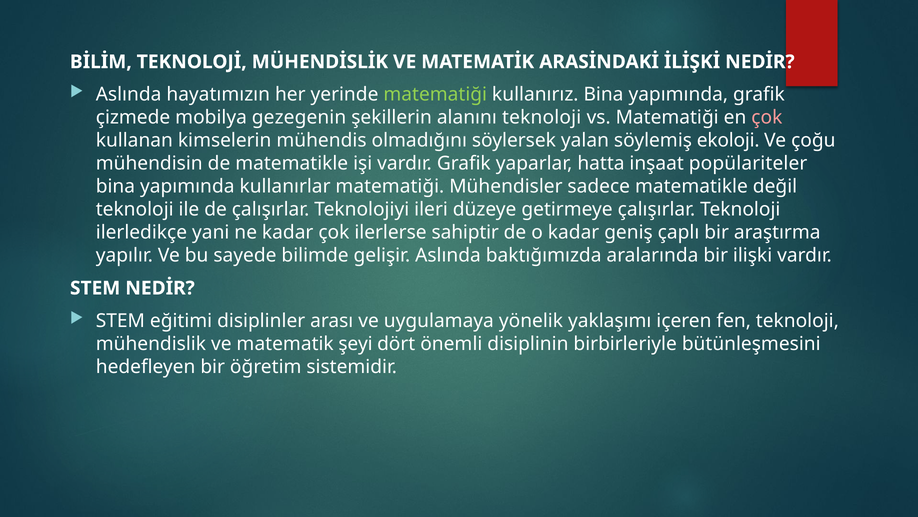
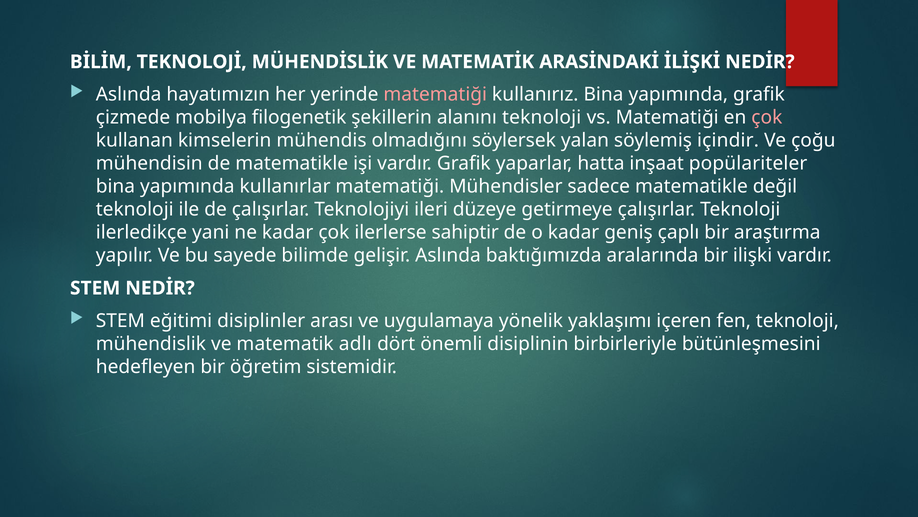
matematiği at (435, 94) colour: light green -> pink
gezegenin: gezegenin -> filogenetik
ekoloji: ekoloji -> içindir
şeyi: şeyi -> adlı
